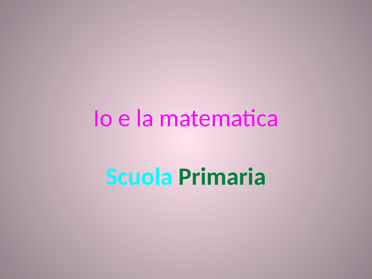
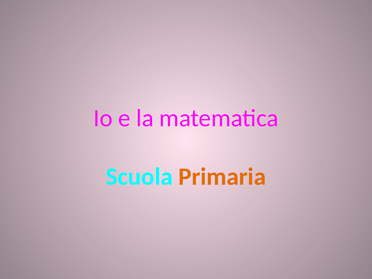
Primaria colour: green -> orange
